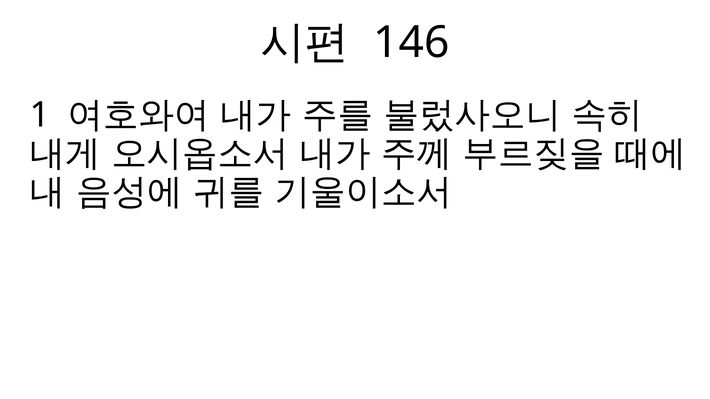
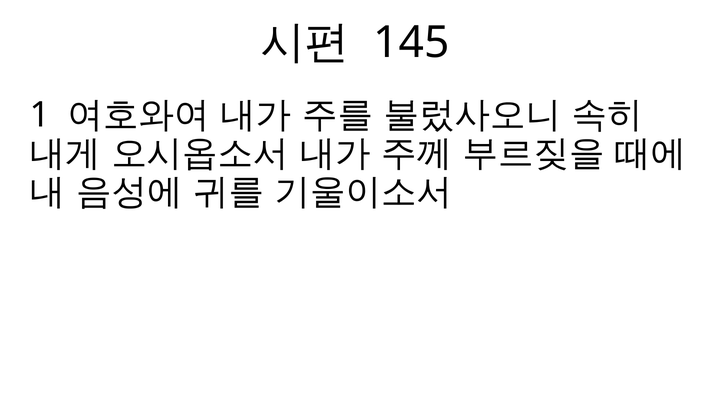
146: 146 -> 145
